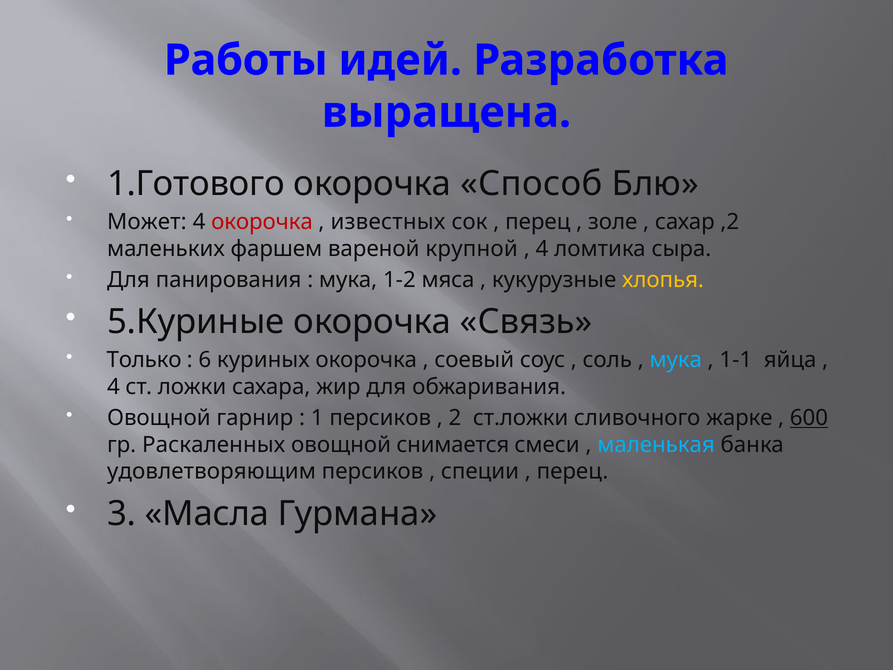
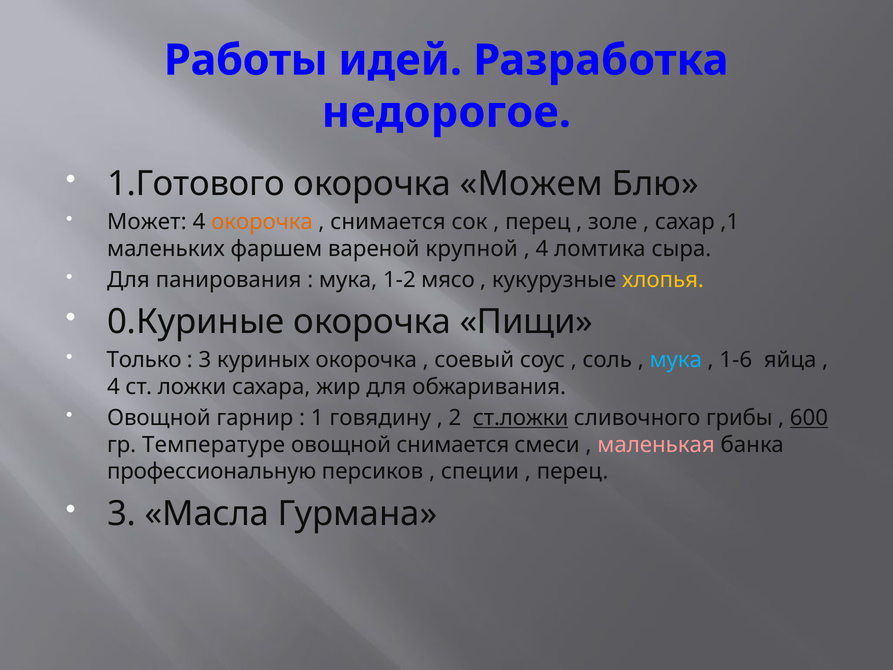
выращена: выращена -> недорогое
Способ: Способ -> Можем
окорочка at (262, 222) colour: red -> orange
известных at (388, 222): известных -> снимается
,2: ,2 -> ,1
мяса: мяса -> мясо
5.Куриные: 5.Куриные -> 0.Куриные
Связь: Связь -> Пищи
6 at (205, 360): 6 -> 3
1-1: 1-1 -> 1-6
1 персиков: персиков -> говядину
ст.ложки underline: none -> present
жарке: жарке -> грибы
Раскаленных: Раскаленных -> Температуре
маленькая colour: light blue -> pink
удовлетворяющим: удовлетворяющим -> профессиональную
